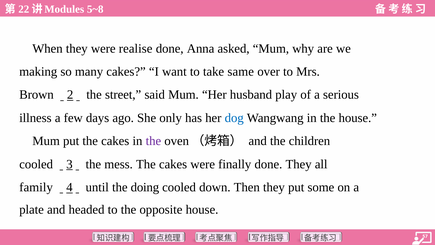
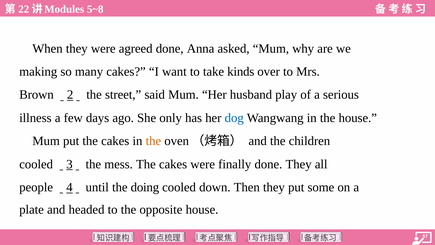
realise: realise -> agreed
same: same -> kinds
the at (153, 141) colour: purple -> orange
family: family -> people
